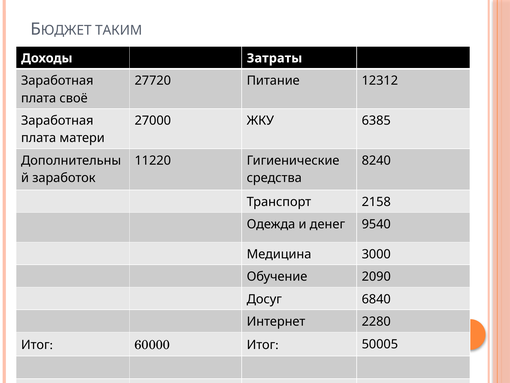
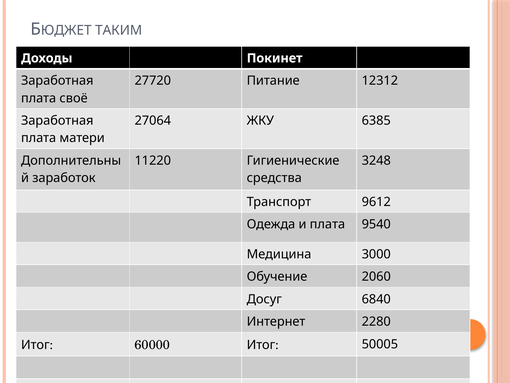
Затраты: Затраты -> Покинет
27000: 27000 -> 27064
8240: 8240 -> 3248
2158: 2158 -> 9612
и денег: денег -> плата
2090: 2090 -> 2060
